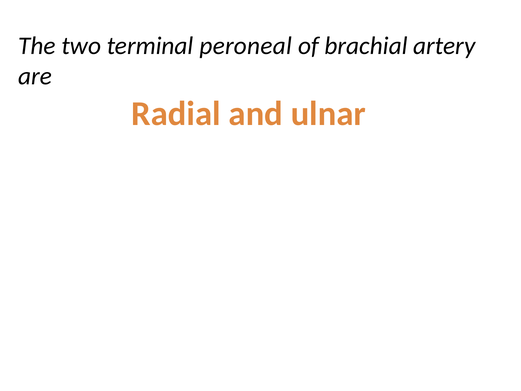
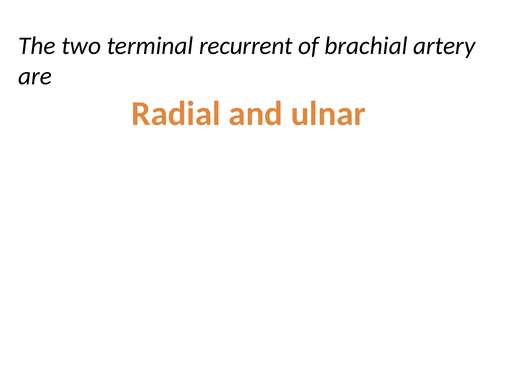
peroneal: peroneal -> recurrent
